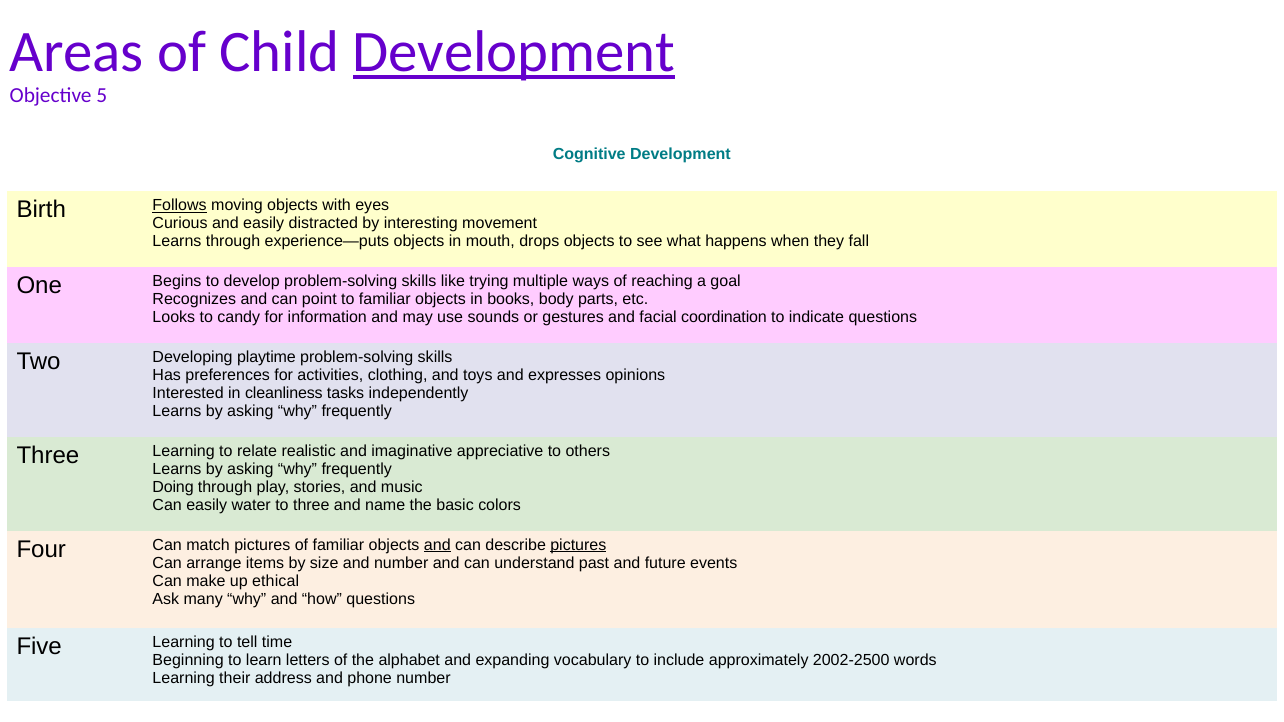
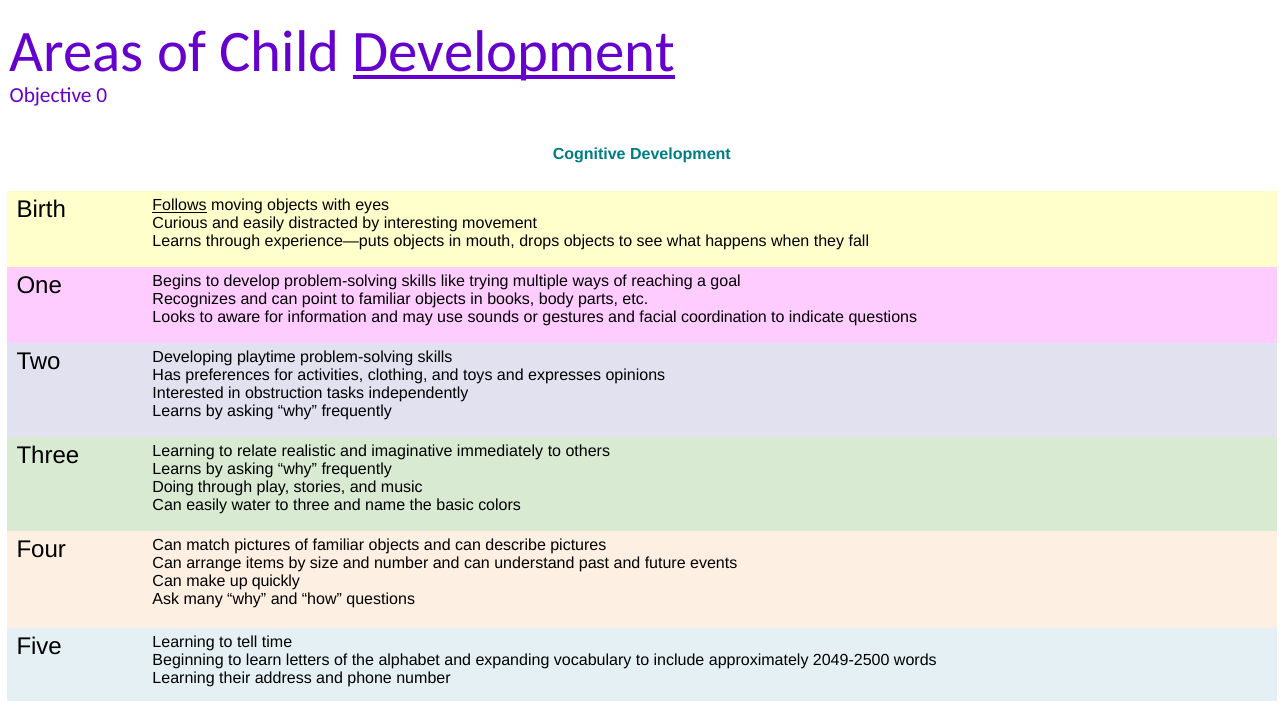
5: 5 -> 0
candy: candy -> aware
cleanliness: cleanliness -> obstruction
appreciative: appreciative -> immediately
and at (437, 545) underline: present -> none
pictures at (578, 545) underline: present -> none
ethical: ethical -> quickly
2002-2500: 2002-2500 -> 2049-2500
